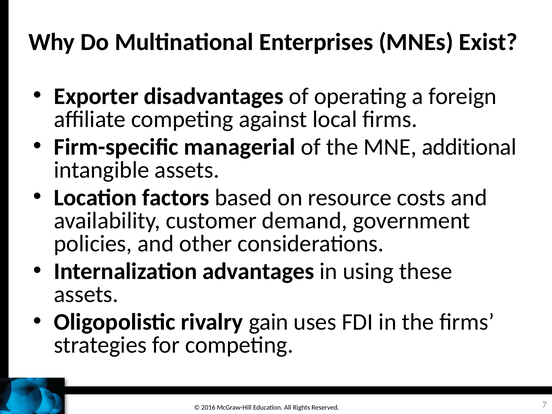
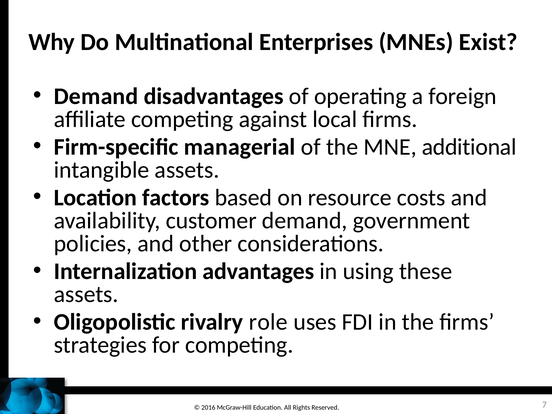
Exporter at (96, 96): Exporter -> Demand
gain: gain -> role
